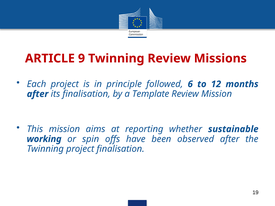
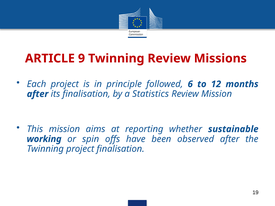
Template: Template -> Statistics
